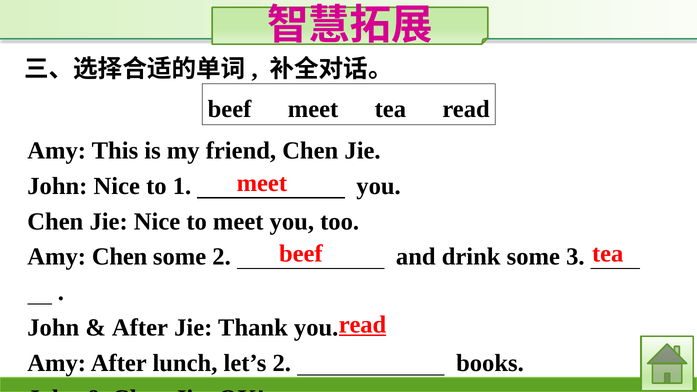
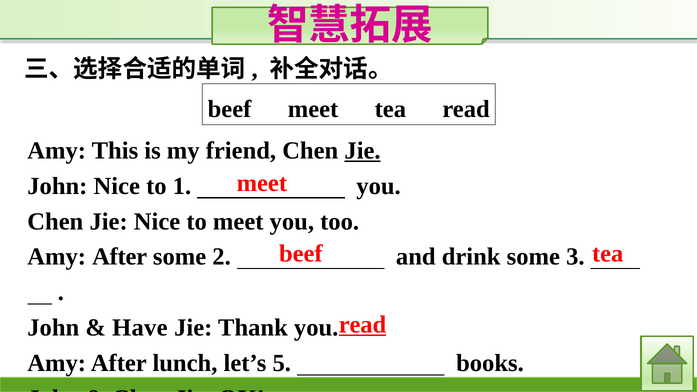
Jie at (363, 151) underline: none -> present
Chen at (120, 257): Chen -> After
After at (140, 328): After -> Have
let’s 2: 2 -> 5
